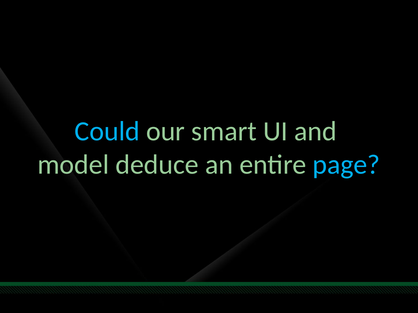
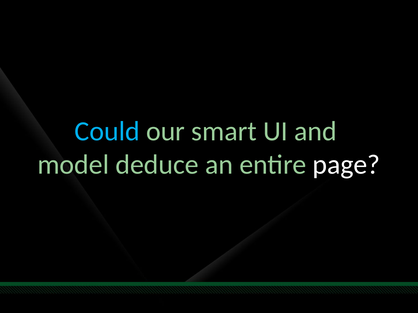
page colour: light blue -> white
